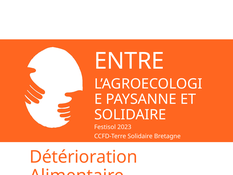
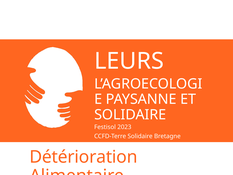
ENTRE: ENTRE -> LEURS
